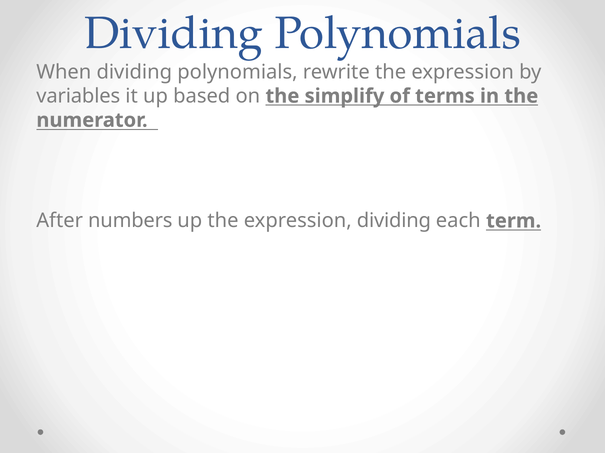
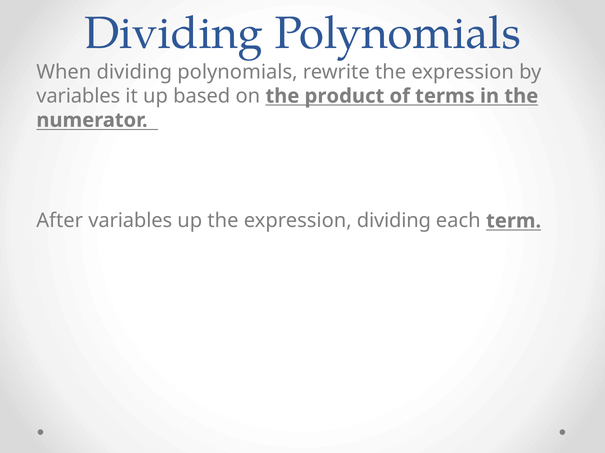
simplify: simplify -> product
After numbers: numbers -> variables
